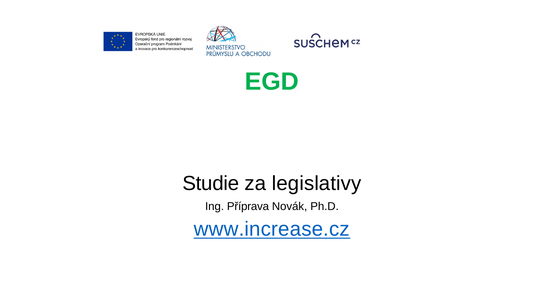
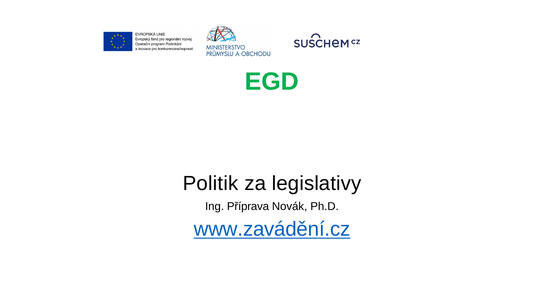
Studie: Studie -> Politik
www.increase.cz: www.increase.cz -> www.zavádění.cz
